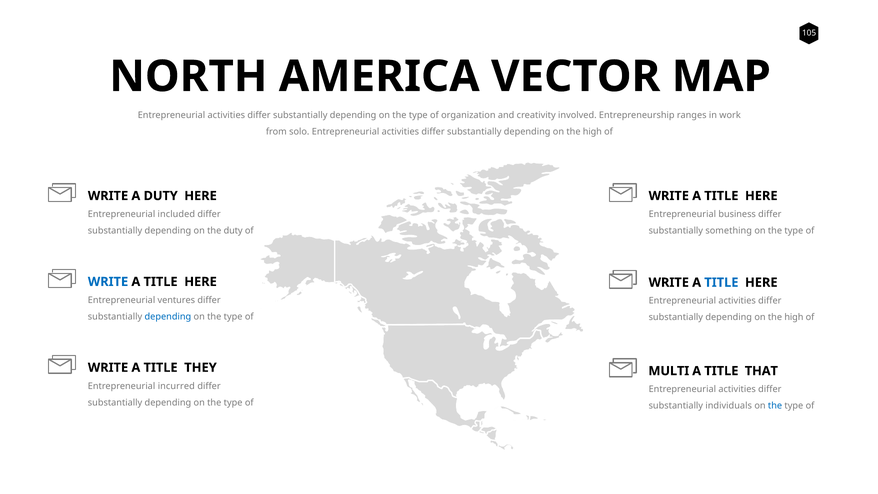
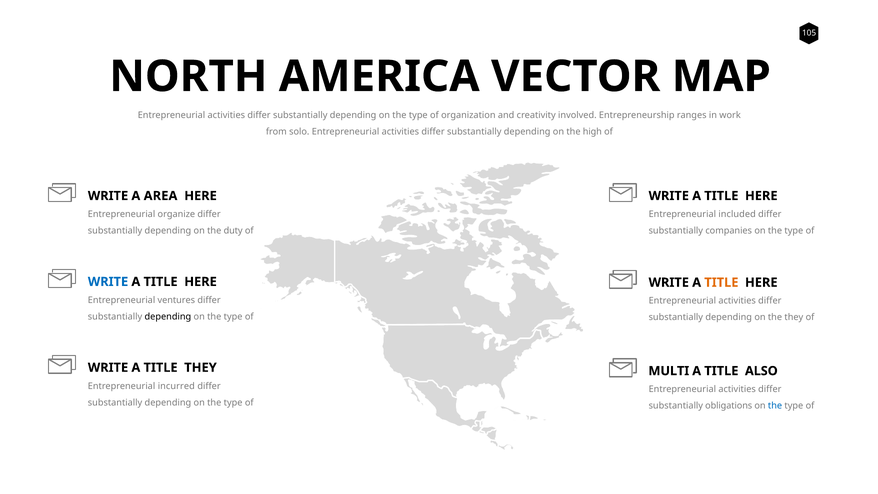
A DUTY: DUTY -> AREA
included: included -> organize
business: business -> included
something: something -> companies
TITLE at (721, 283) colour: blue -> orange
depending at (168, 317) colour: blue -> black
high at (794, 317): high -> they
THAT: THAT -> ALSO
individuals: individuals -> obligations
